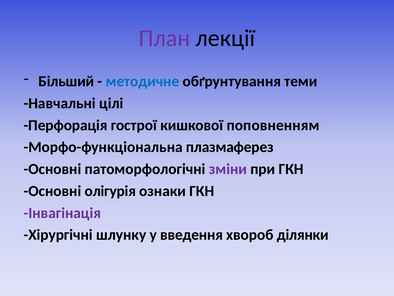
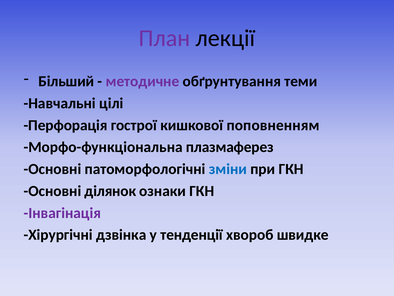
методичне colour: blue -> purple
зміни colour: purple -> blue
олігурія: олігурія -> ділянок
шлунку: шлунку -> дзвінка
введення: введення -> тенденції
ділянки: ділянки -> швидке
